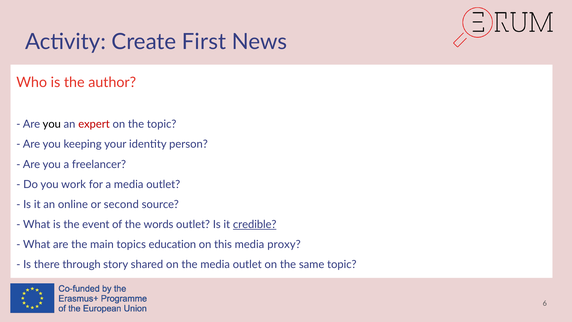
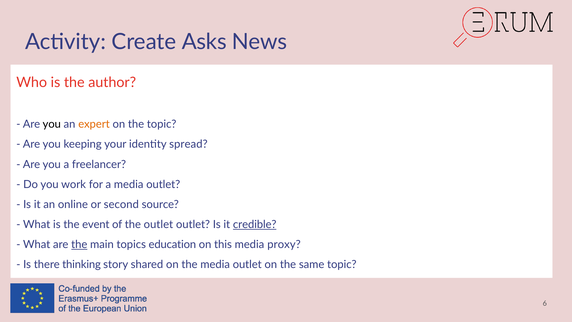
First: First -> Asks
expert colour: red -> orange
person: person -> spread
the words: words -> outlet
the at (79, 244) underline: none -> present
through: through -> thinking
